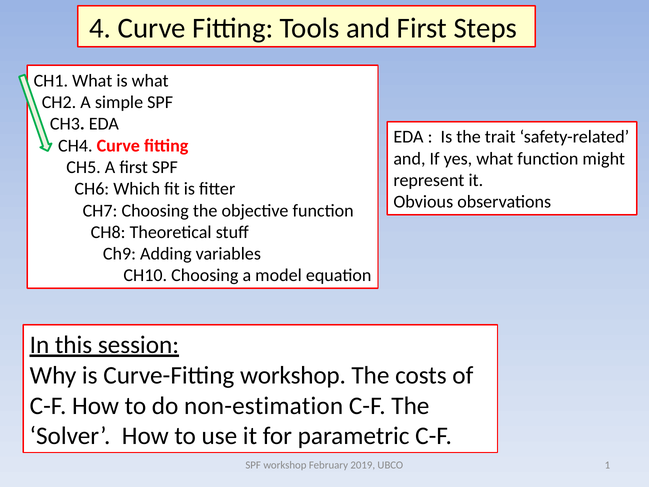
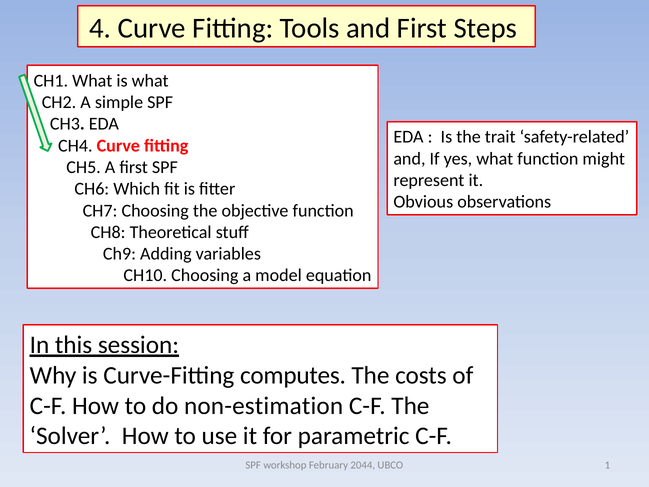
Curve-Fitting workshop: workshop -> computes
2019: 2019 -> 2044
